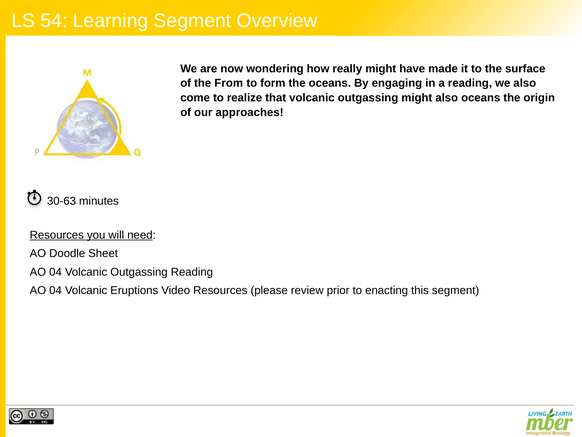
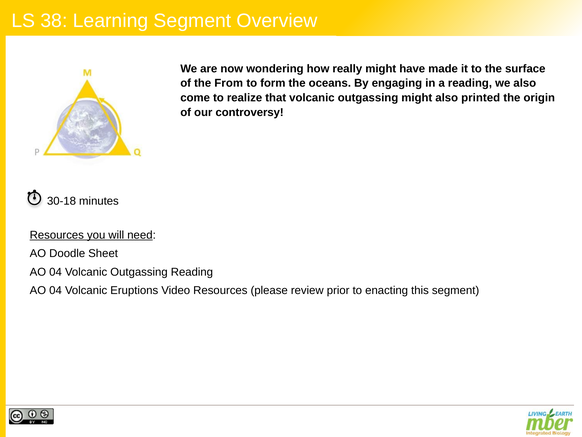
54: 54 -> 38
also oceans: oceans -> printed
approaches: approaches -> controversy
30-63: 30-63 -> 30-18
